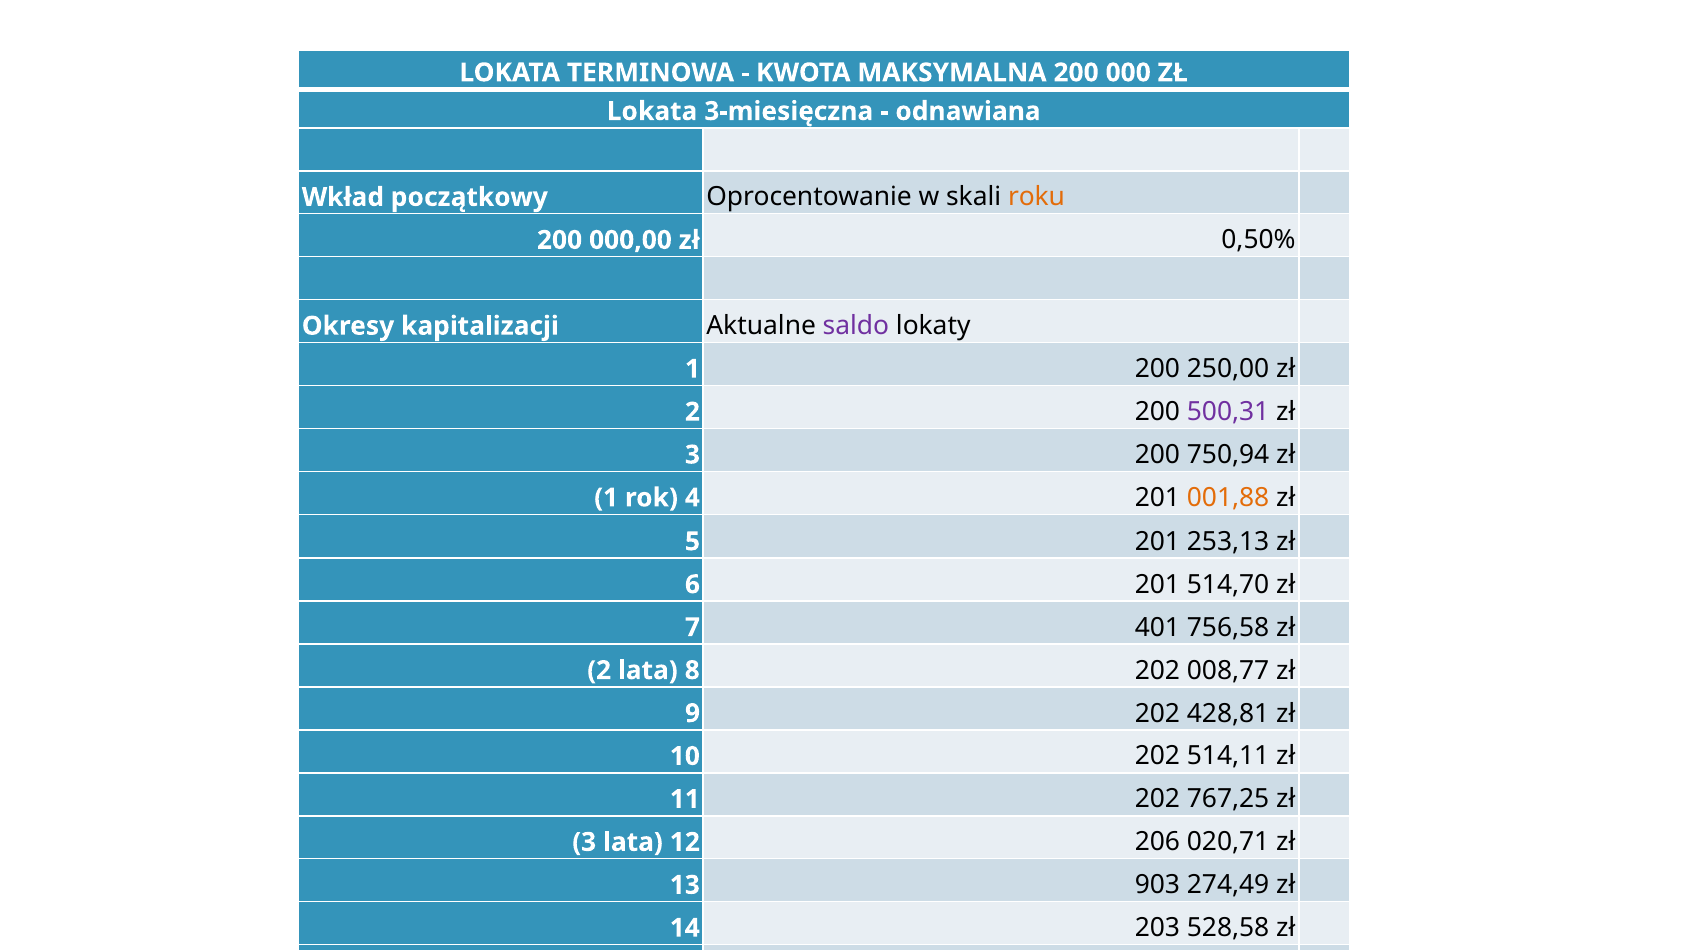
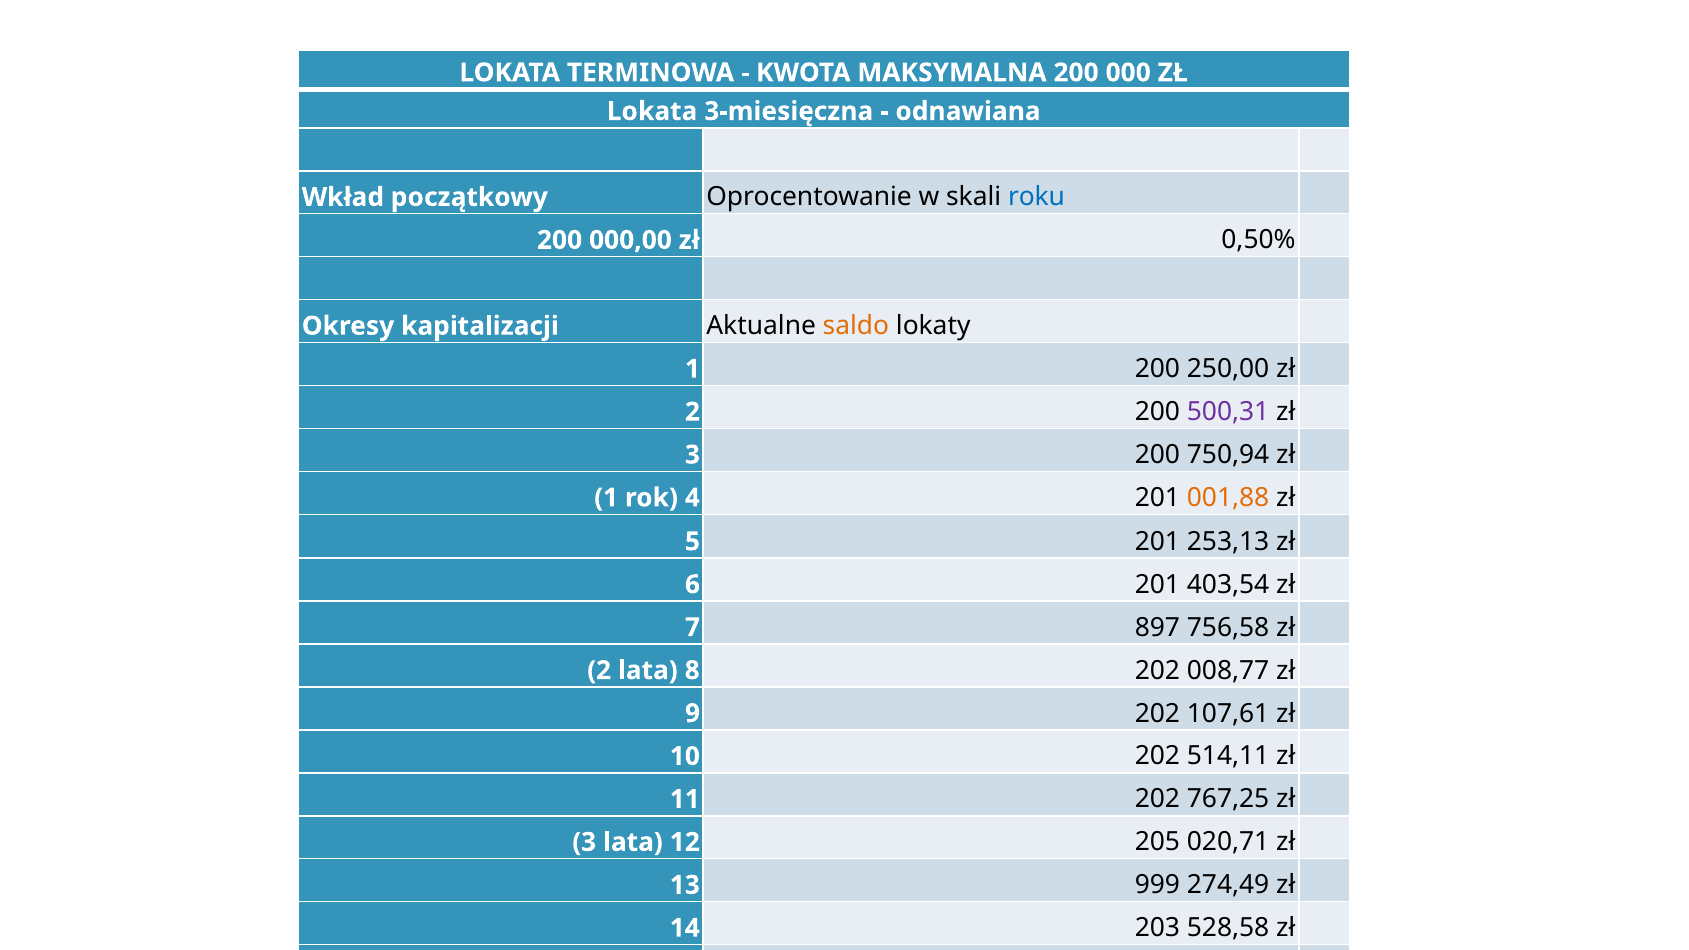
roku colour: orange -> blue
saldo colour: purple -> orange
514,70: 514,70 -> 403,54
401: 401 -> 897
428,81: 428,81 -> 107,61
206: 206 -> 205
903: 903 -> 999
